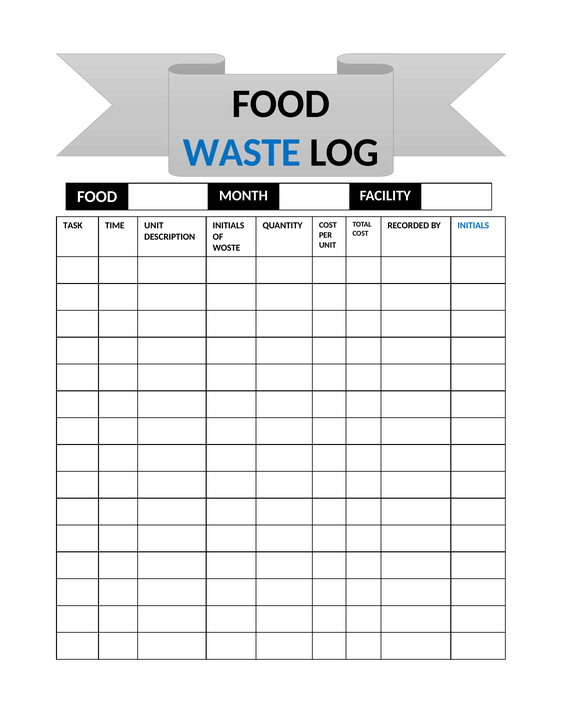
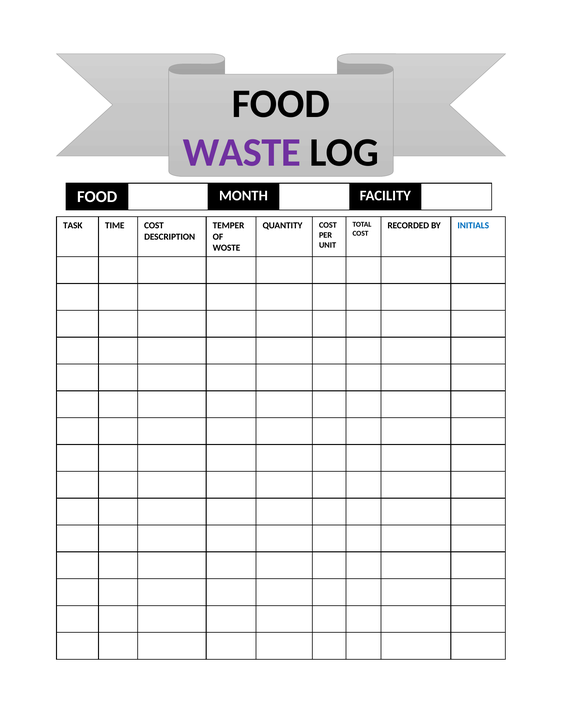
WASTE colour: blue -> purple
TIME UNIT: UNIT -> COST
INITIALS at (229, 225): INITIALS -> TEMPER
